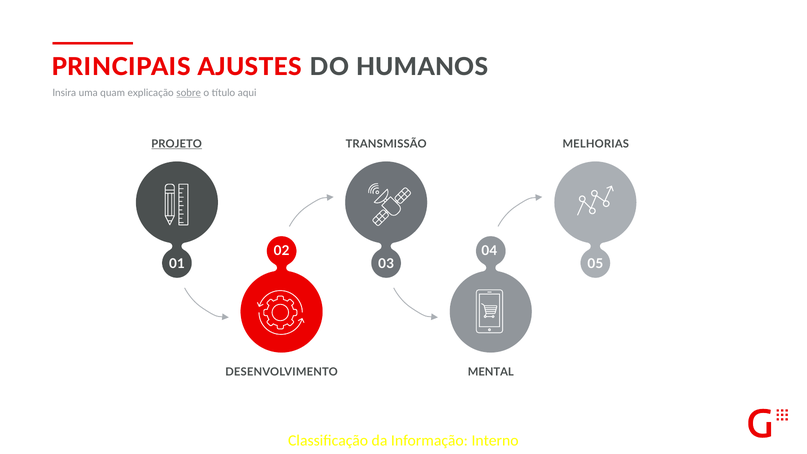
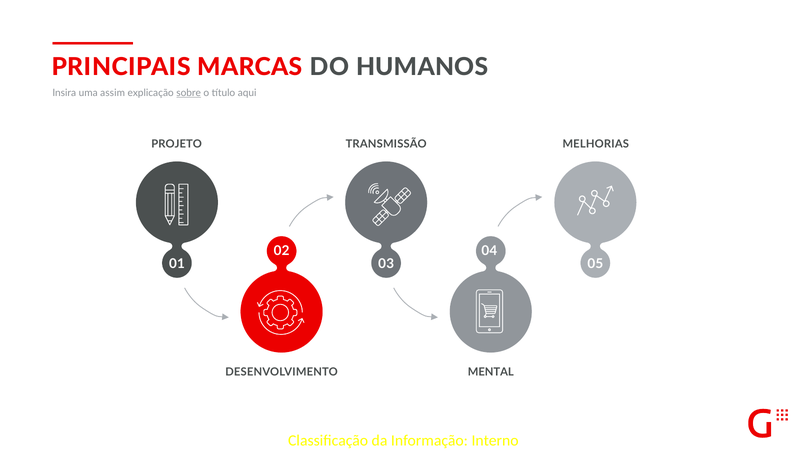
AJUSTES: AJUSTES -> MARCAS
quam: quam -> assim
PROJETO underline: present -> none
